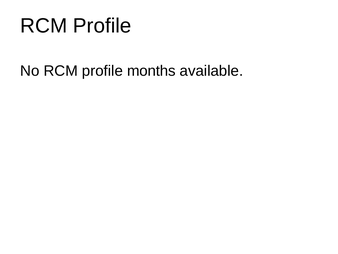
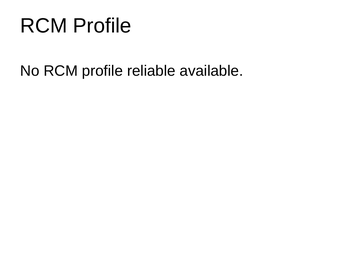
months: months -> reliable
